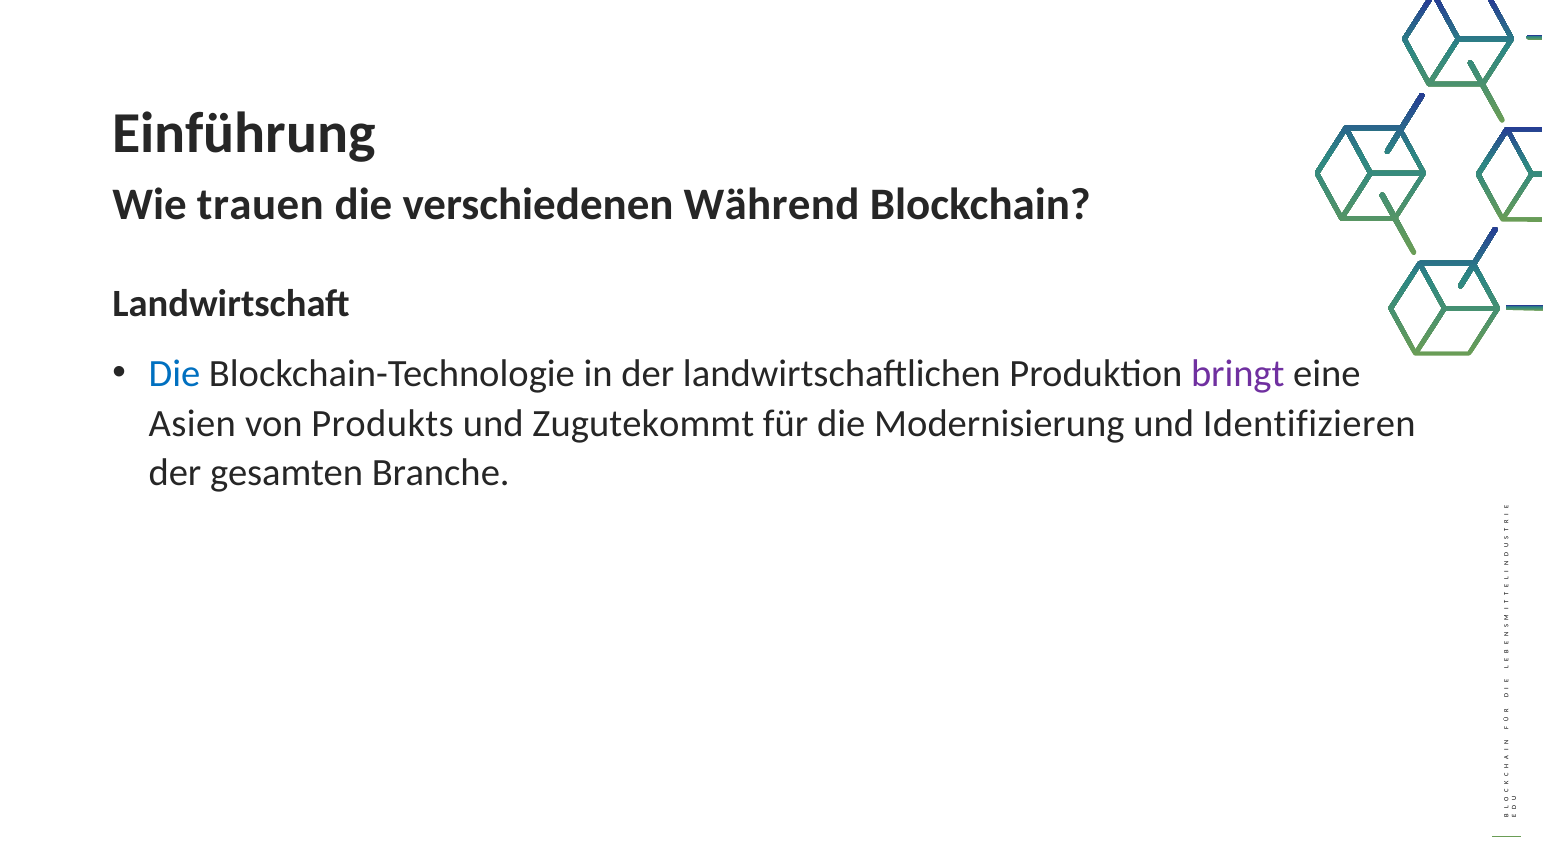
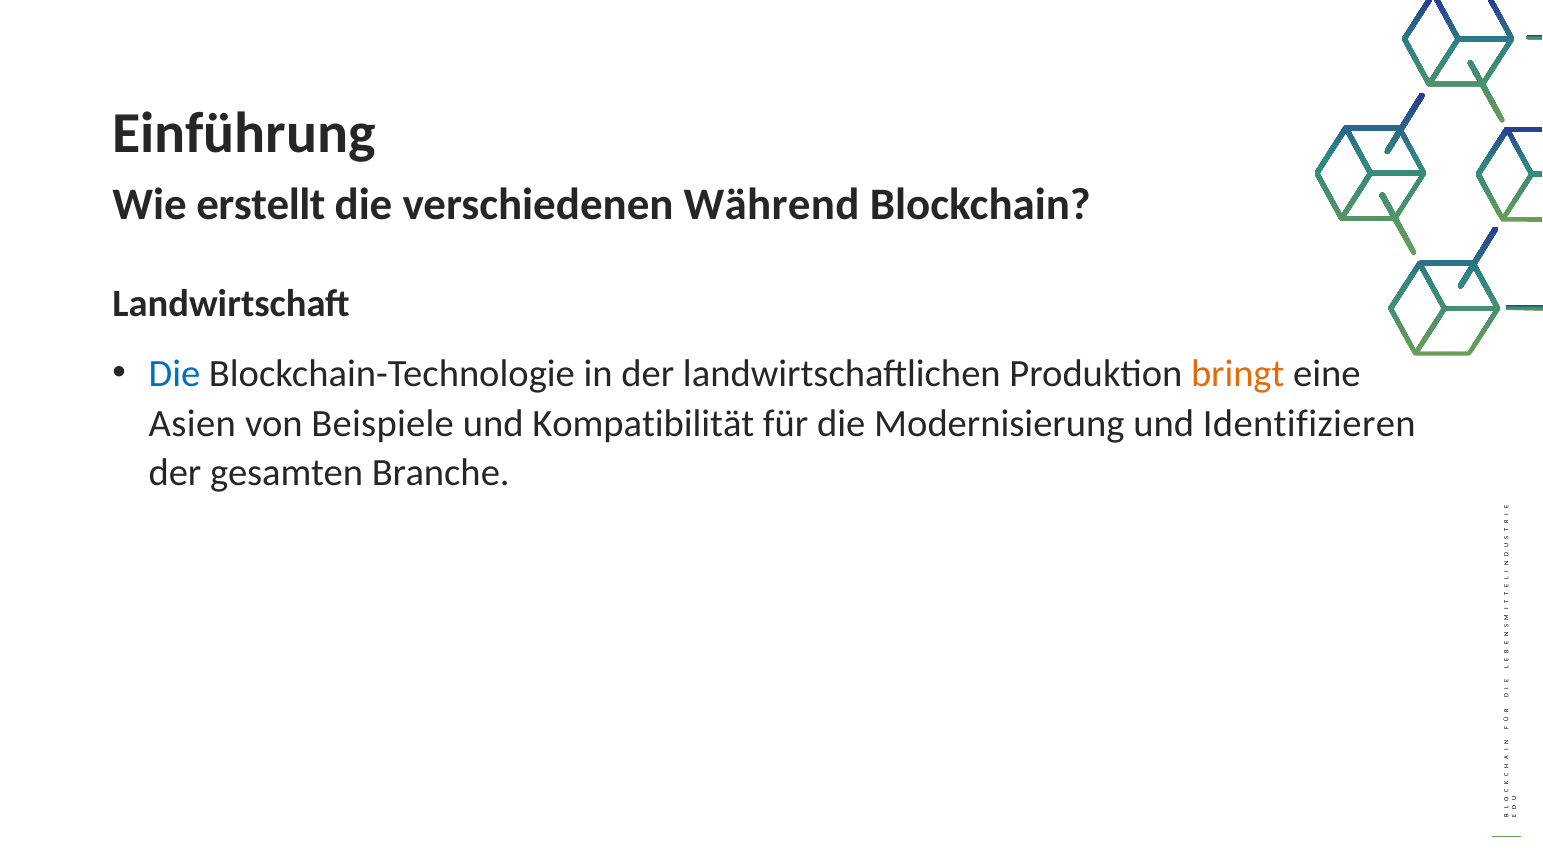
trauen: trauen -> erstellt
bringt colour: purple -> orange
Produkts: Produkts -> Beispiele
Zugutekommt: Zugutekommt -> Kompatibilität
